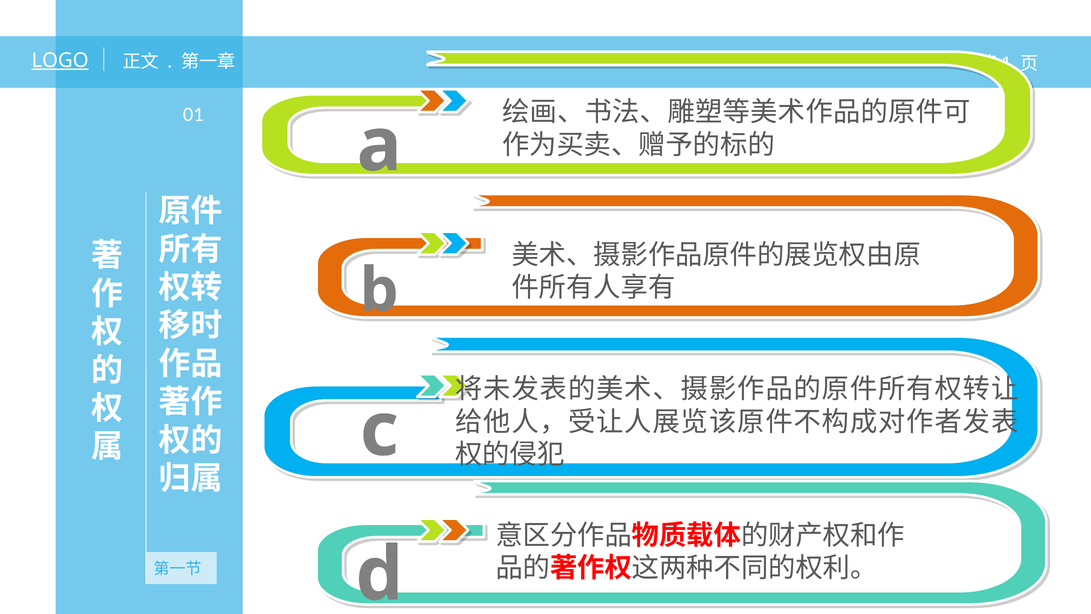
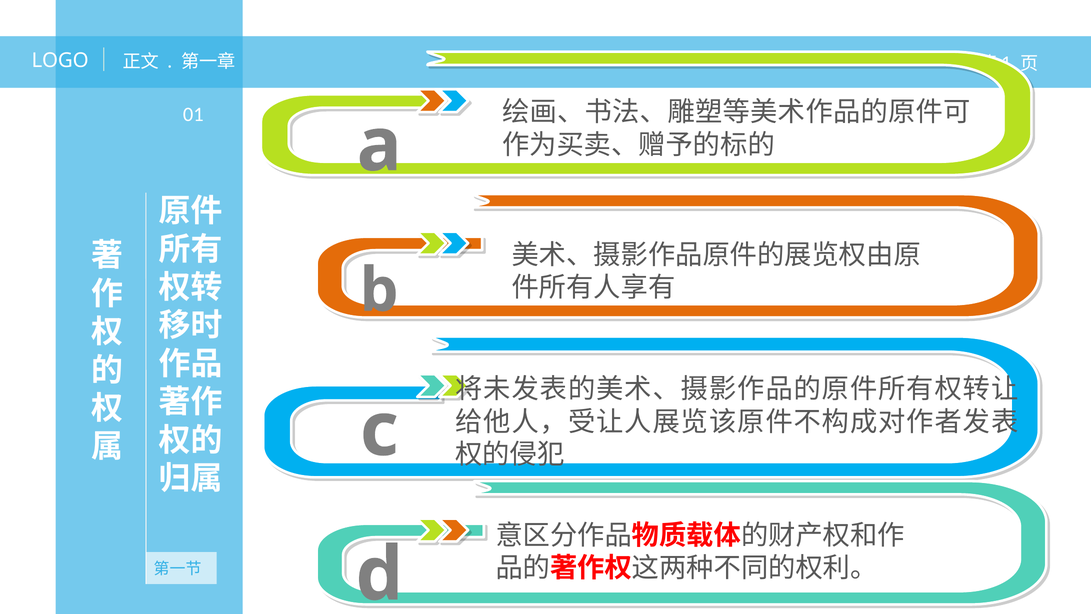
LOGO underline: present -> none
